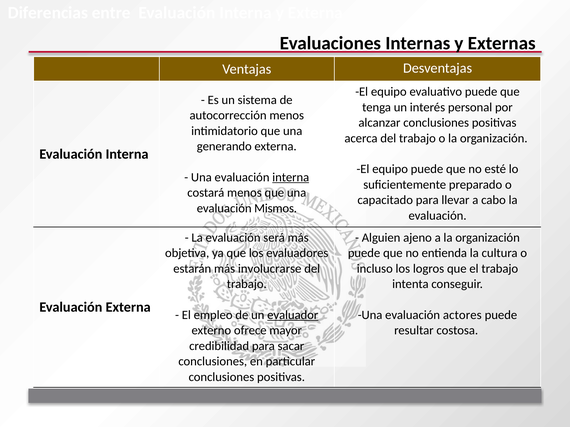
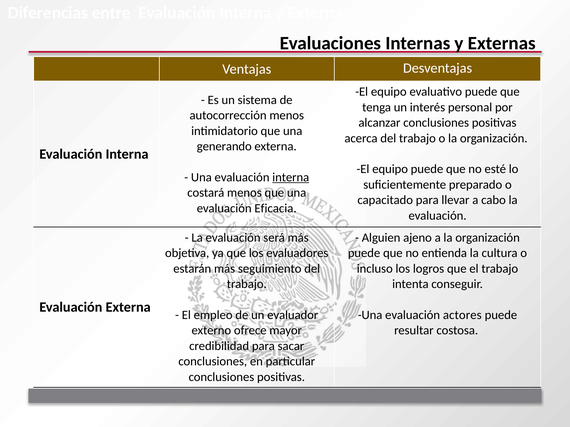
Mismos: Mismos -> Eficacia
involucrarse: involucrarse -> seguimiento
evaluador underline: present -> none
